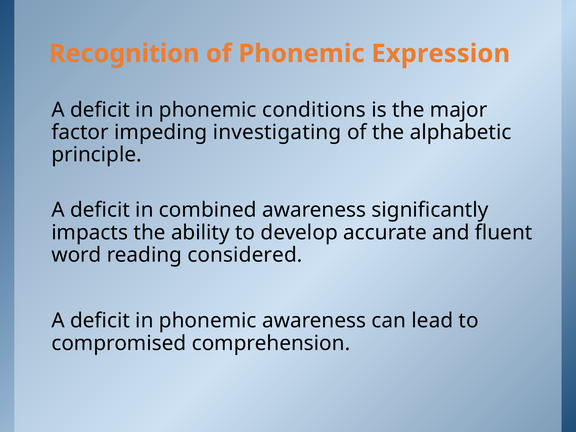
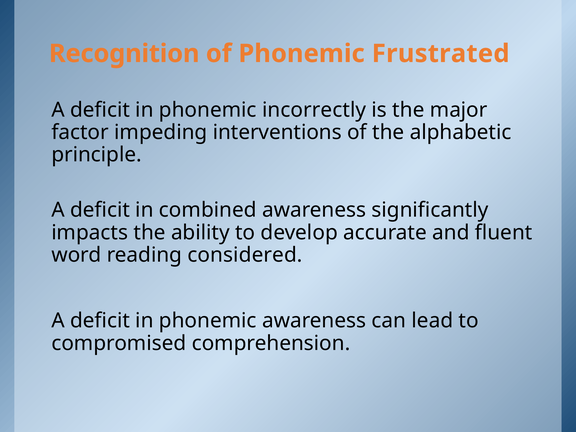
Expression: Expression -> Frustrated
conditions: conditions -> incorrectly
investigating: investigating -> interventions
